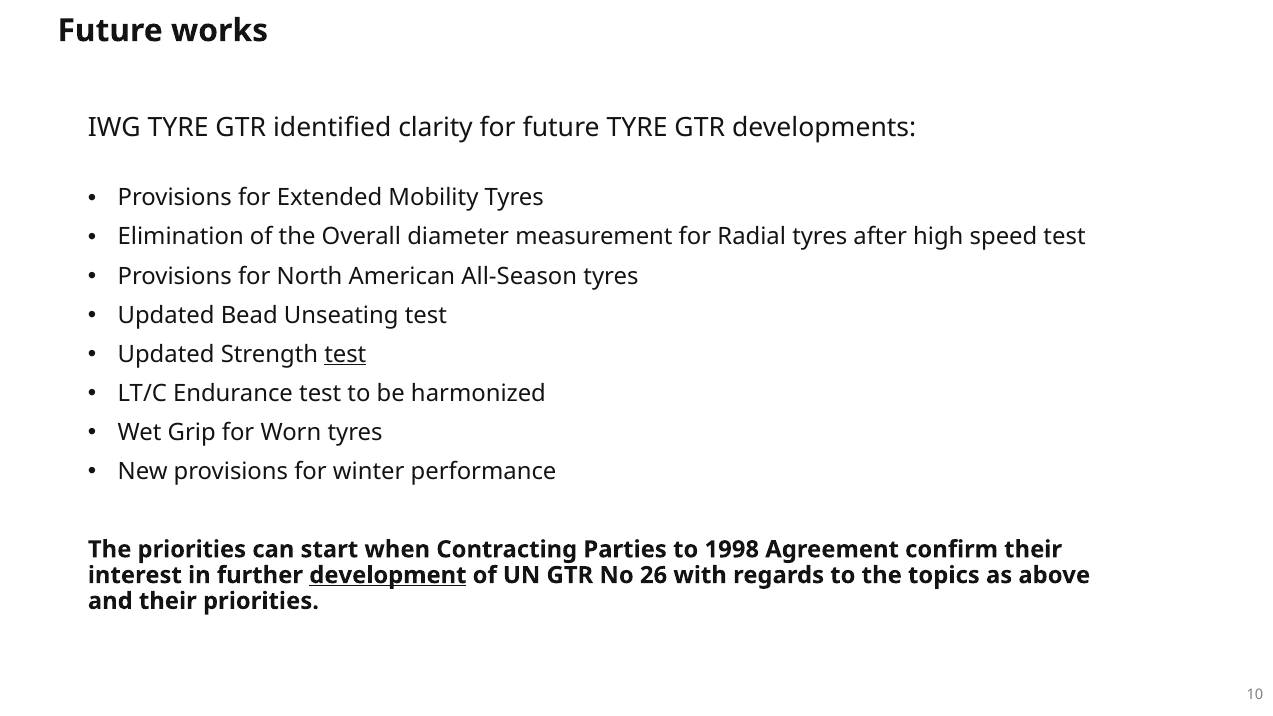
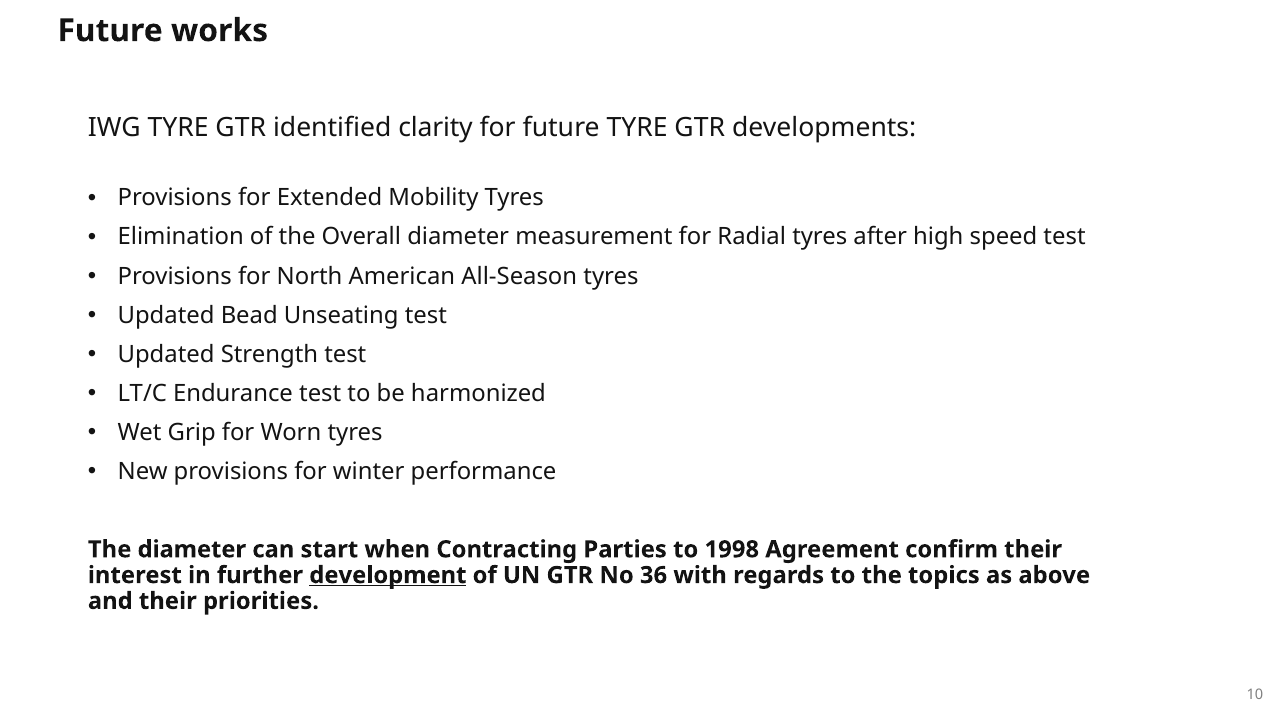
test at (345, 354) underline: present -> none
The priorities: priorities -> diameter
26: 26 -> 36
